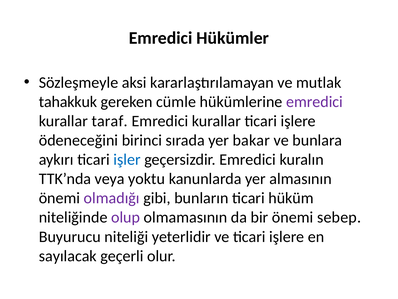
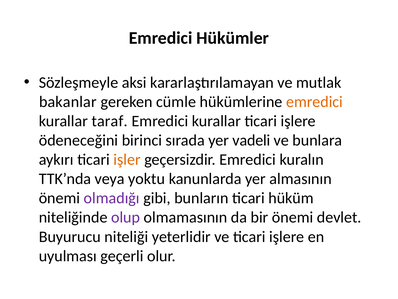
tahakkuk: tahakkuk -> bakanlar
emredici at (314, 102) colour: purple -> orange
bakar: bakar -> vadeli
işler colour: blue -> orange
sebep: sebep -> devlet
sayılacak: sayılacak -> uyulması
